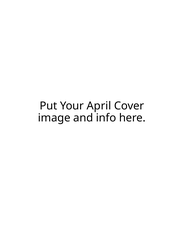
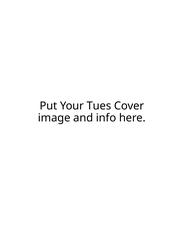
April: April -> Tues
